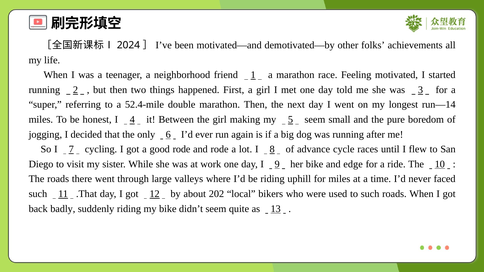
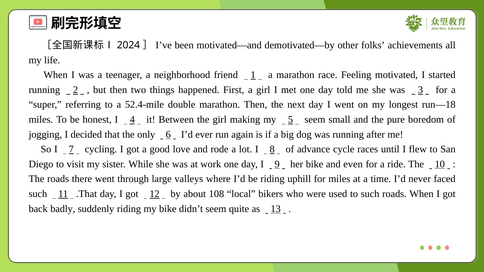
run—14: run—14 -> run—18
good rode: rode -> love
edge: edge -> even
202: 202 -> 108
